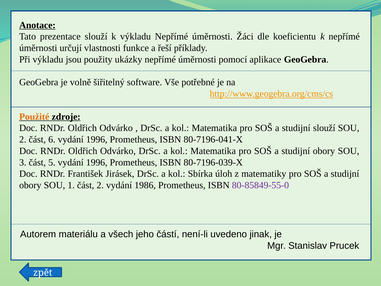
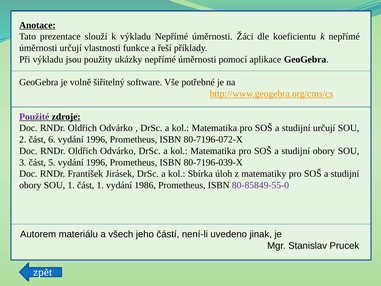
Použité colour: orange -> purple
studijní slouží: slouží -> určují
80-7196-041-X: 80-7196-041-X -> 80-7196-072-X
část 2: 2 -> 1
